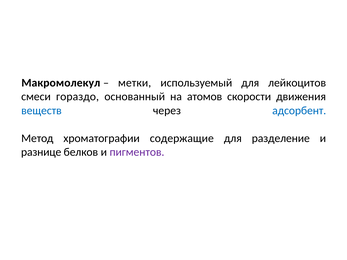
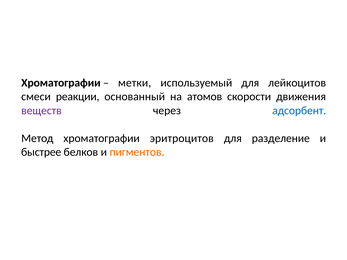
Макромолекул at (61, 83): Макромолекул -> Хроматографии
гораздо: гораздо -> реакции
веществ colour: blue -> purple
содержащие: содержащие -> эритроцитов
разнице: разнице -> быстрее
пигментов colour: purple -> orange
